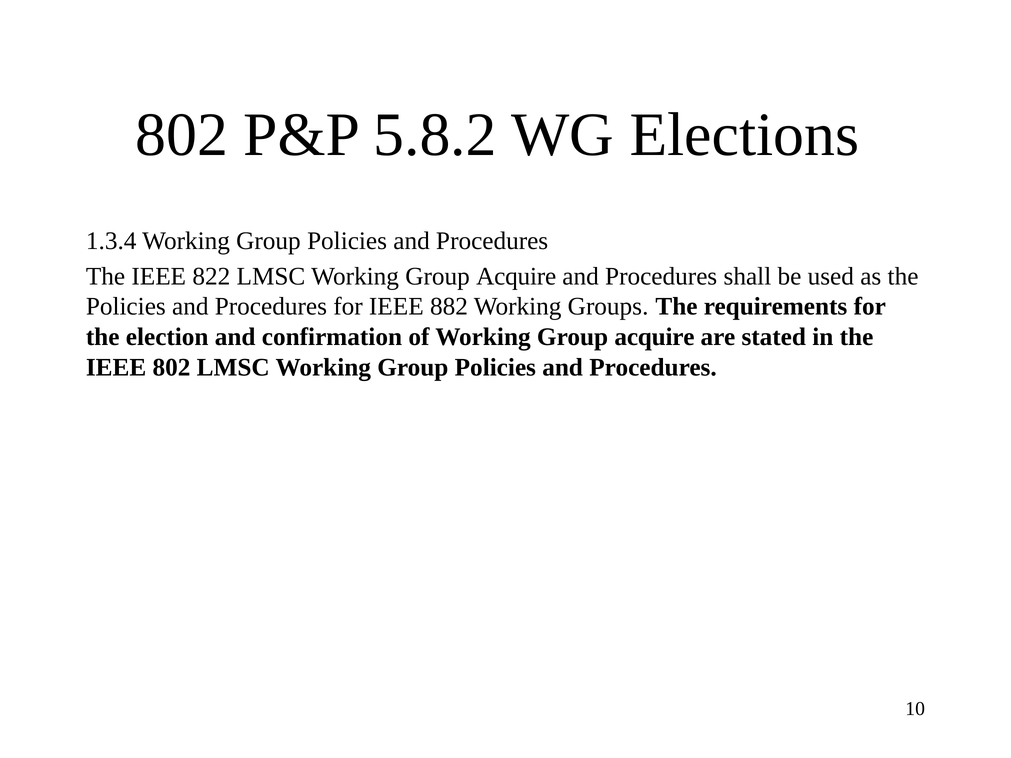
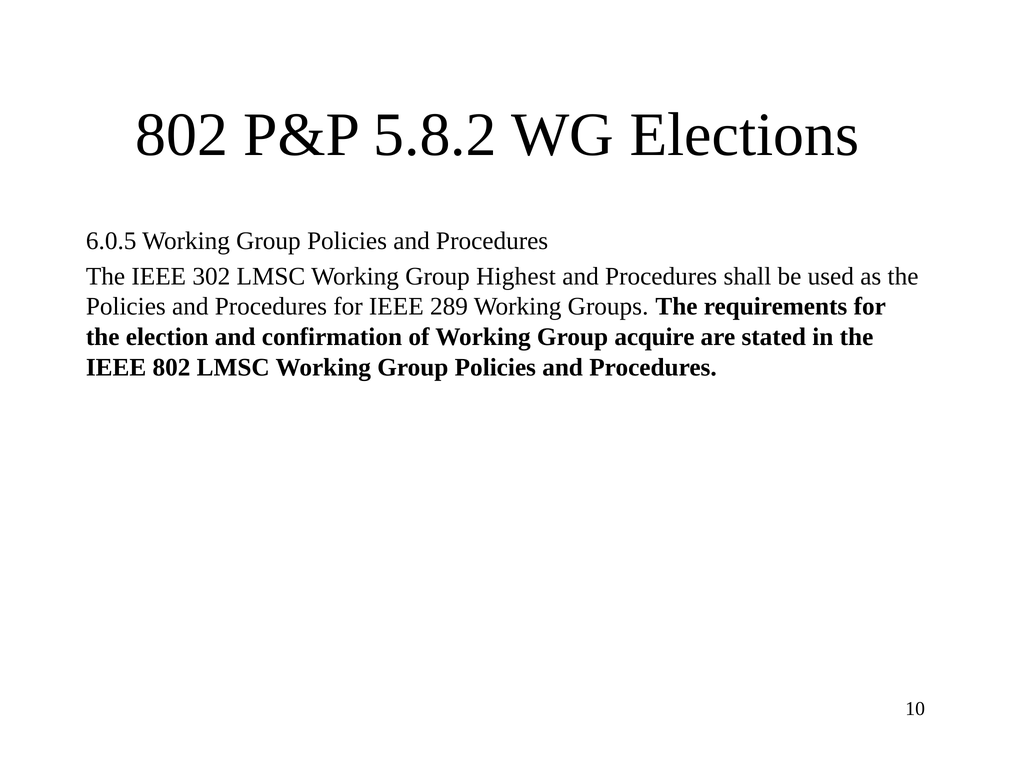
1.3.4: 1.3.4 -> 6.0.5
822: 822 -> 302
LMSC Working Group Acquire: Acquire -> Highest
882: 882 -> 289
